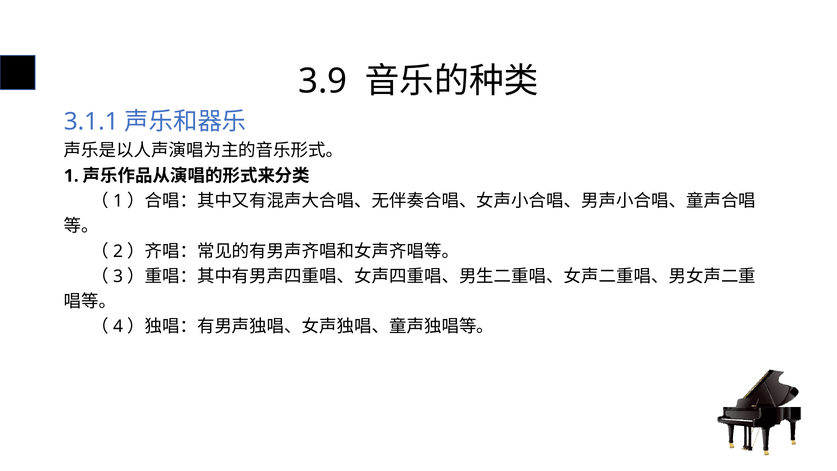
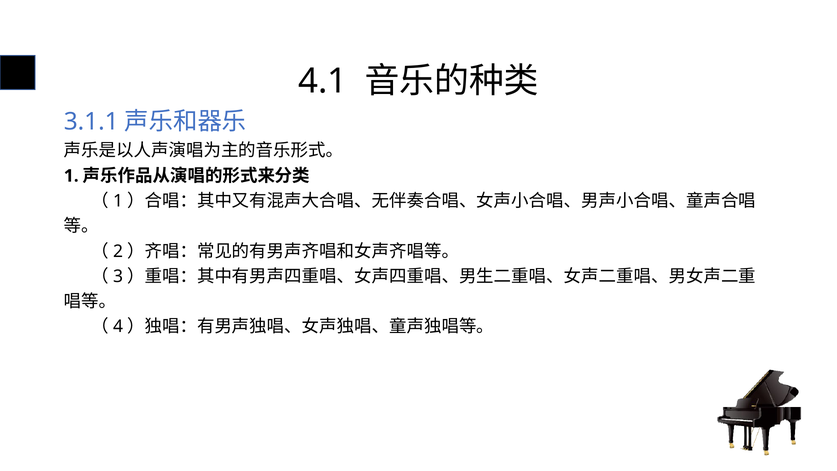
3.9: 3.9 -> 4.1
